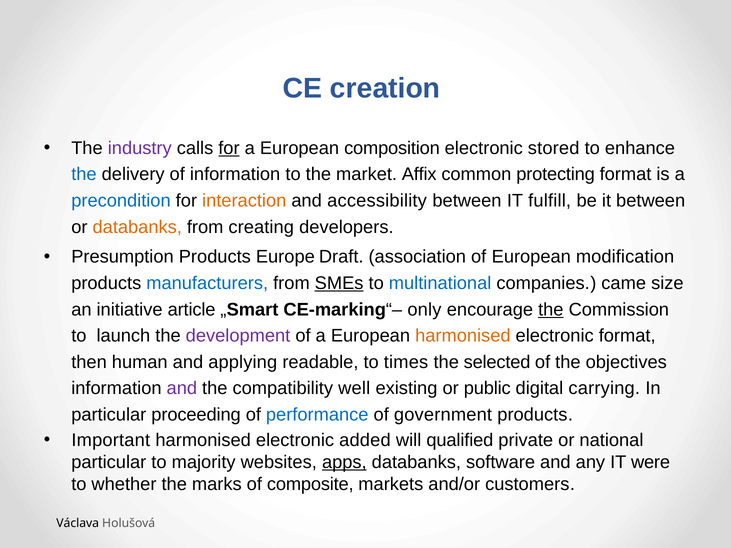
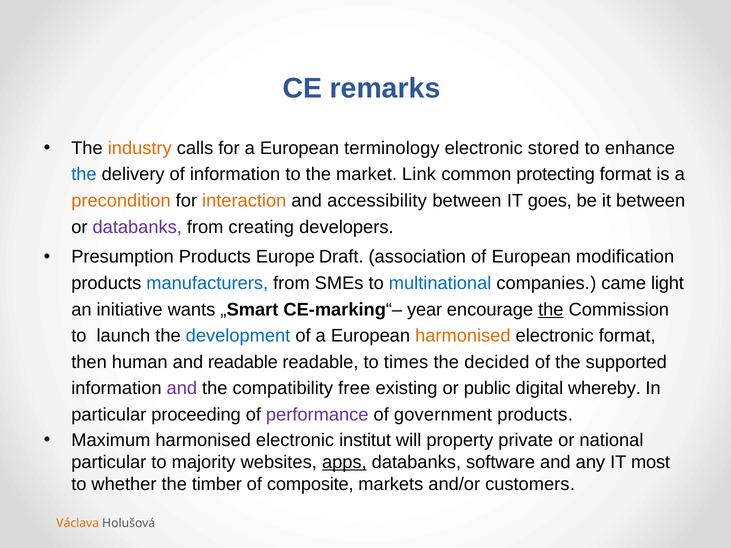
creation: creation -> remarks
industry colour: purple -> orange
for at (229, 148) underline: present -> none
composition: composition -> terminology
Affix: Affix -> Link
precondition colour: blue -> orange
fulfill: fulfill -> goes
databanks at (137, 227) colour: orange -> purple
SMEs underline: present -> none
size: size -> light
article: article -> wants
only: only -> year
development colour: purple -> blue
and applying: applying -> readable
selected: selected -> decided
objectives: objectives -> supported
well: well -> free
carrying: carrying -> whereby
performance colour: blue -> purple
Important: Important -> Maximum
added: added -> institut
qualified: qualified -> property
were: were -> most
marks: marks -> timber
Václava colour: black -> orange
